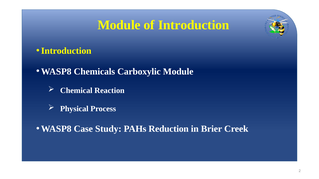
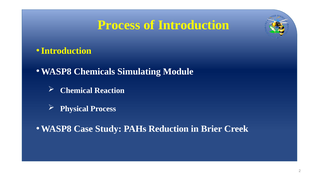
Module at (119, 25): Module -> Process
Carboxylic: Carboxylic -> Simulating
